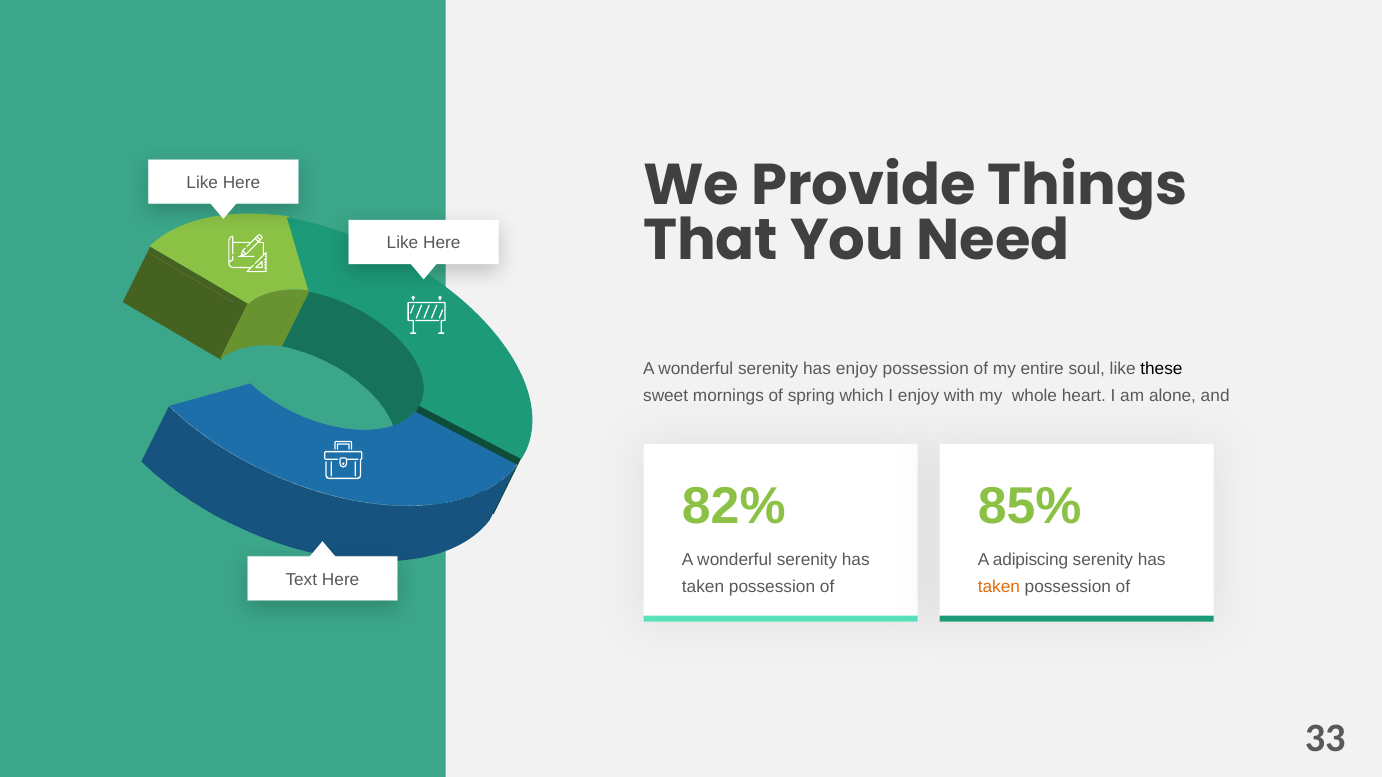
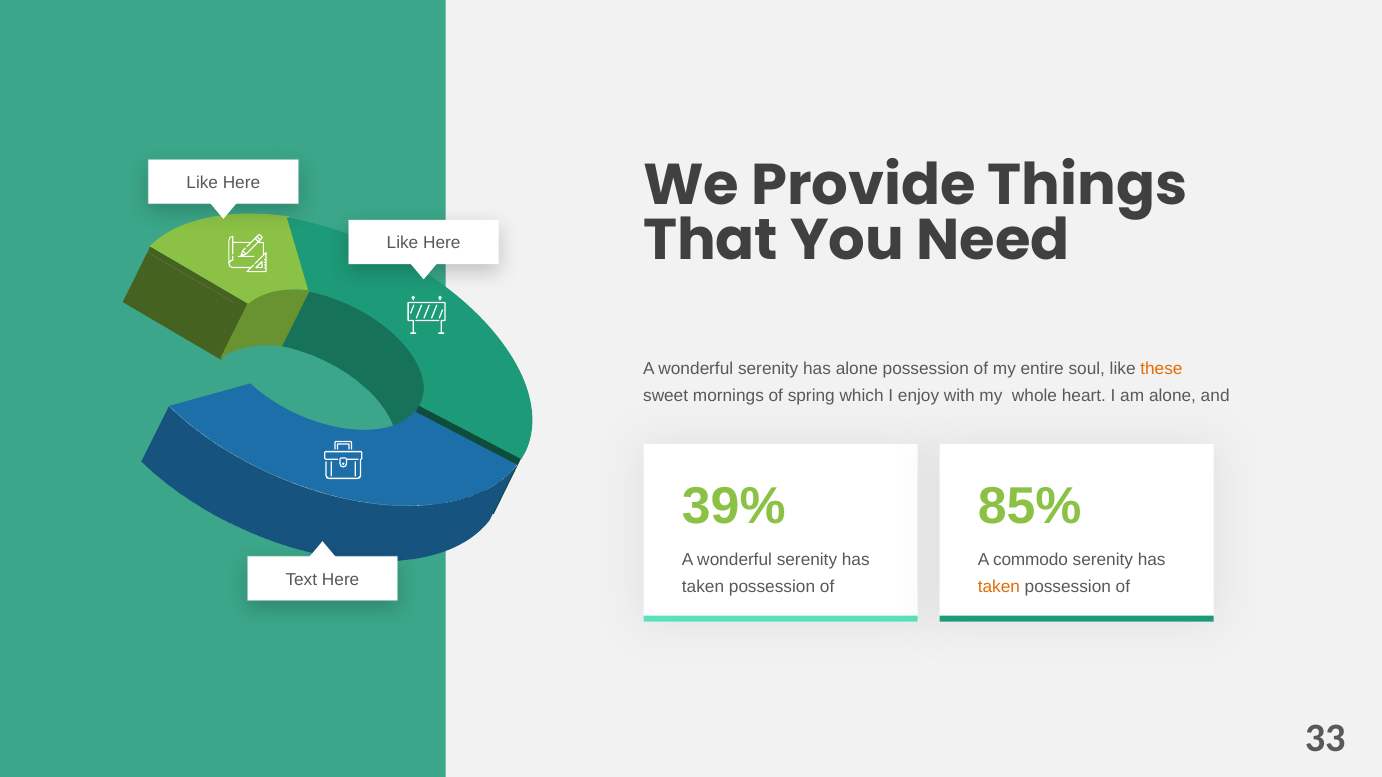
has enjoy: enjoy -> alone
these colour: black -> orange
82%: 82% -> 39%
adipiscing: adipiscing -> commodo
